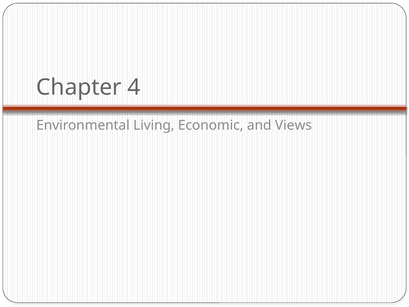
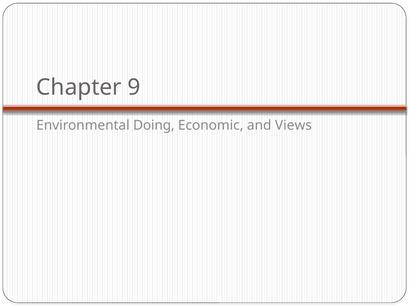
4: 4 -> 9
Living: Living -> Doing
